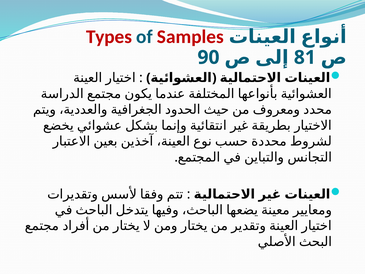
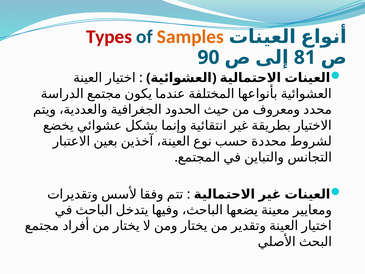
Samples colour: red -> orange
